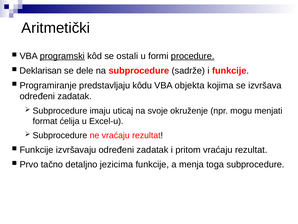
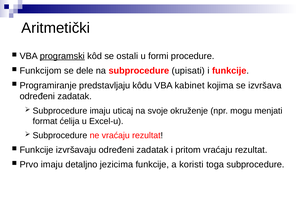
procedure underline: present -> none
Deklarisan: Deklarisan -> Funkcijom
sadrže: sadrže -> upisati
objekta: objekta -> kabinet
Prvo tačno: tačno -> imaju
menja: menja -> koristi
